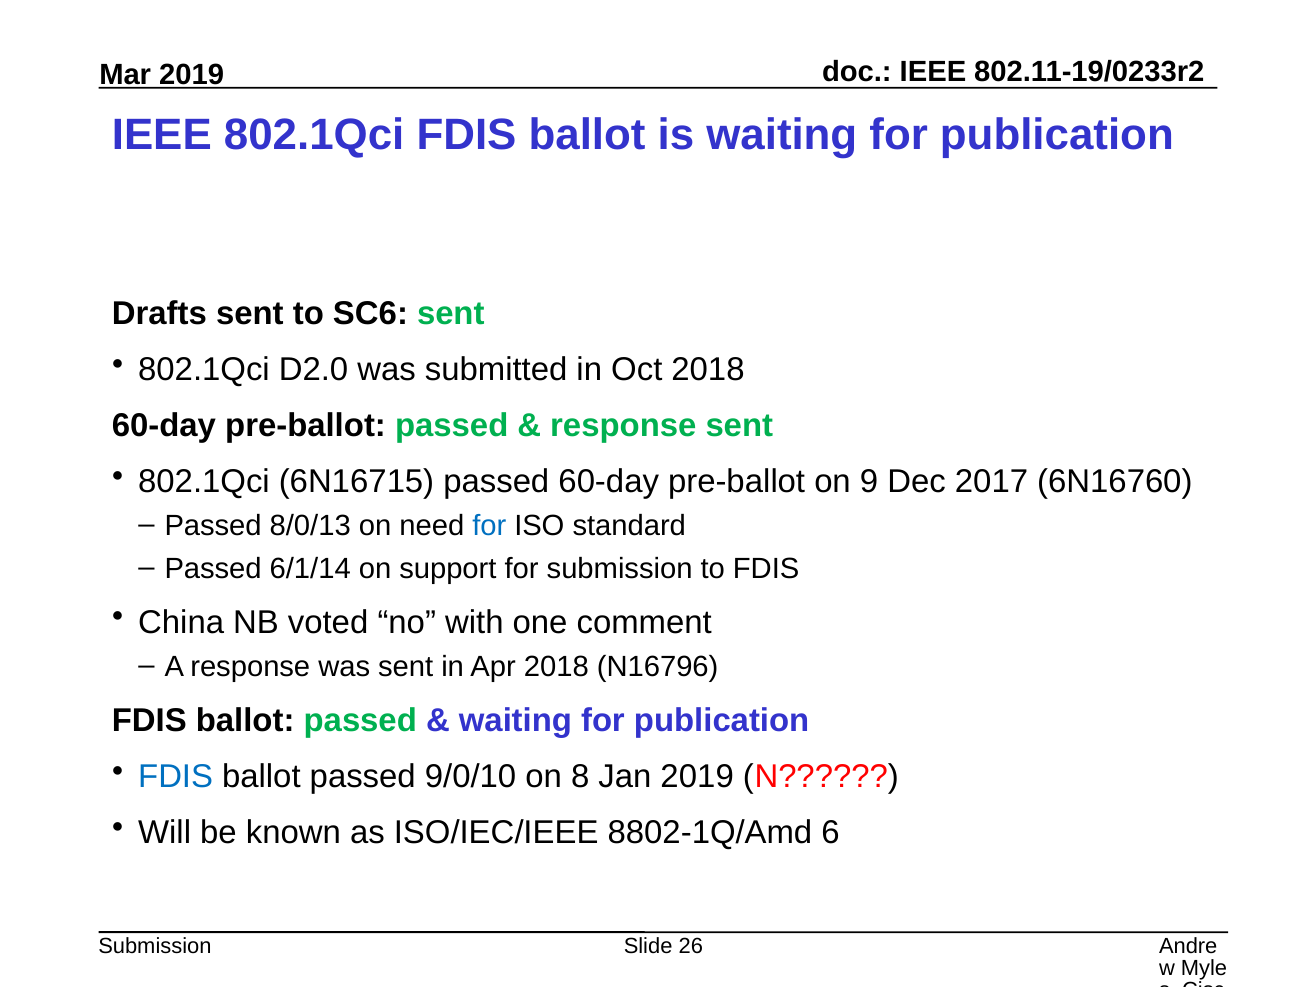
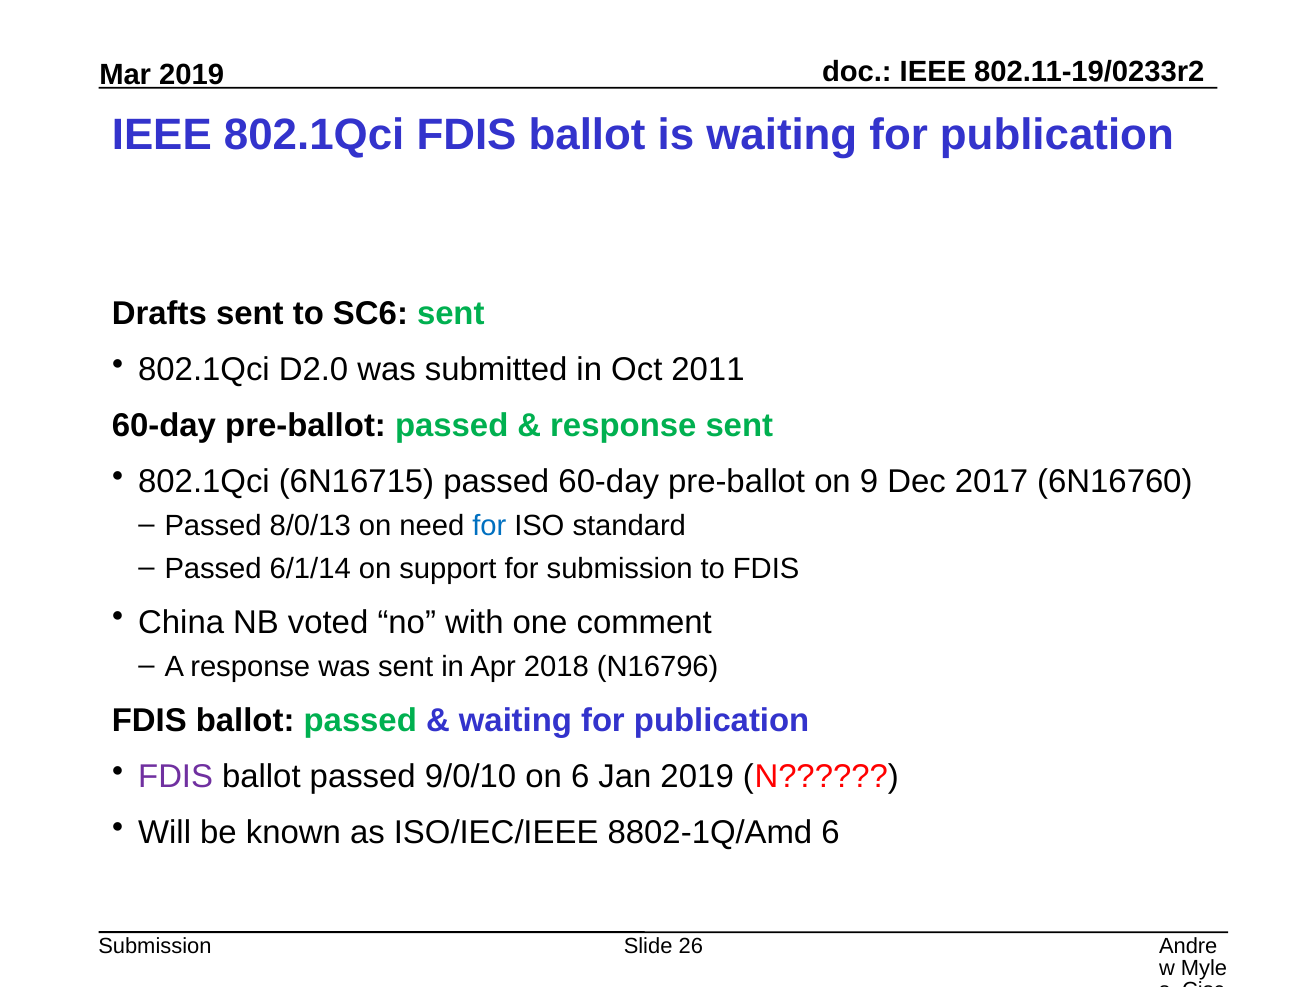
Oct 2018: 2018 -> 2011
FDIS at (176, 777) colour: blue -> purple
on 8: 8 -> 6
